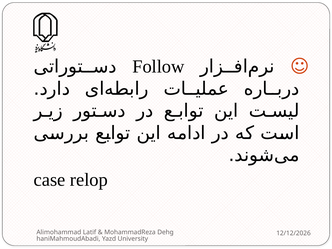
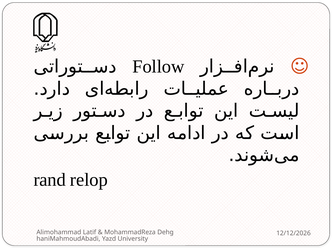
case: case -> rand
